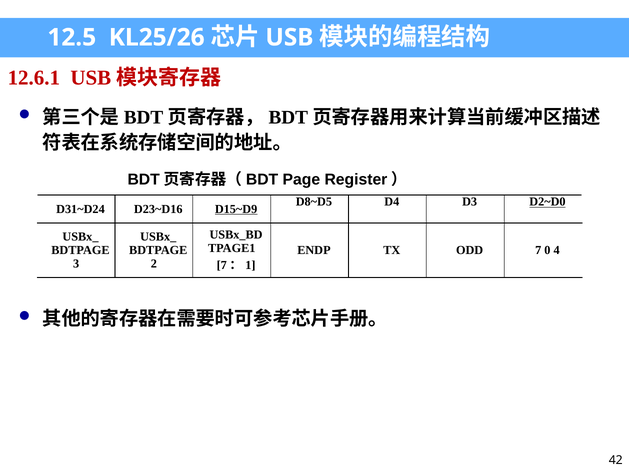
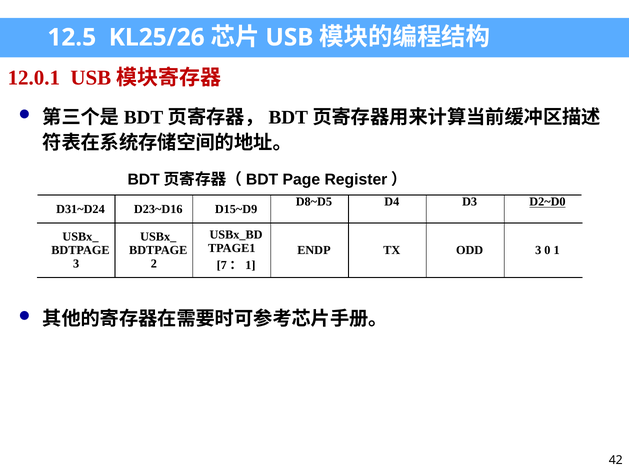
12.6.1: 12.6.1 -> 12.0.1
D15~D9 underline: present -> none
ODD 7: 7 -> 3
0 4: 4 -> 1
